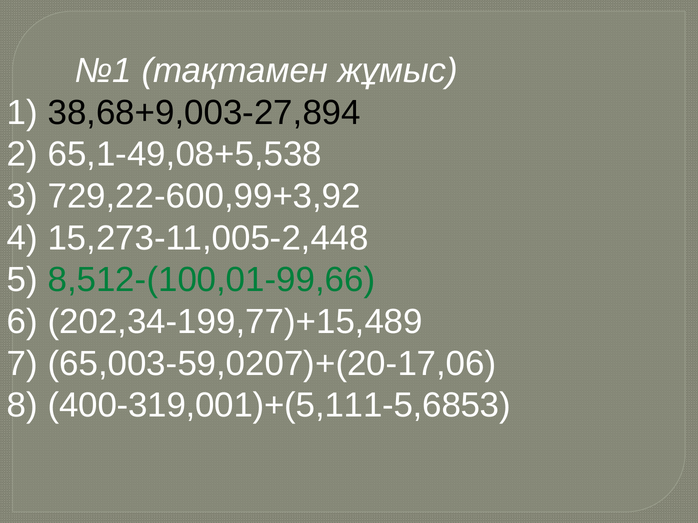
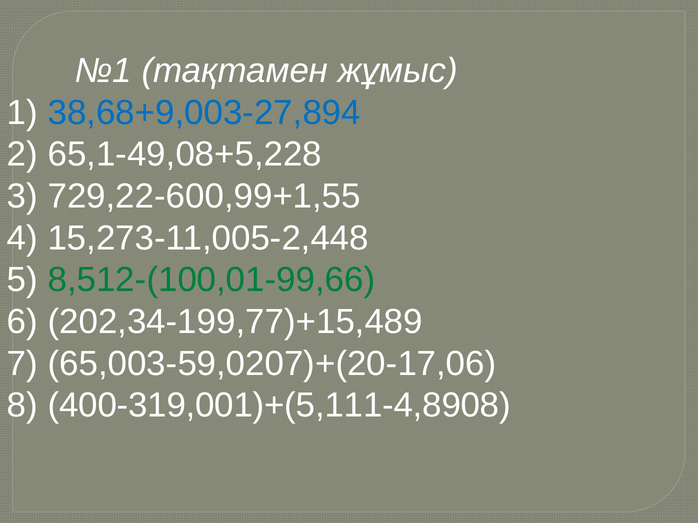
38,68+9,003-27,894 colour: black -> blue
65,1-49,08+5,538: 65,1-49,08+5,538 -> 65,1-49,08+5,228
729,22-600,99+3,92: 729,22-600,99+3,92 -> 729,22-600,99+1,55
400-319,001)+(5,111-5,6853: 400-319,001)+(5,111-5,6853 -> 400-319,001)+(5,111-4,8908
